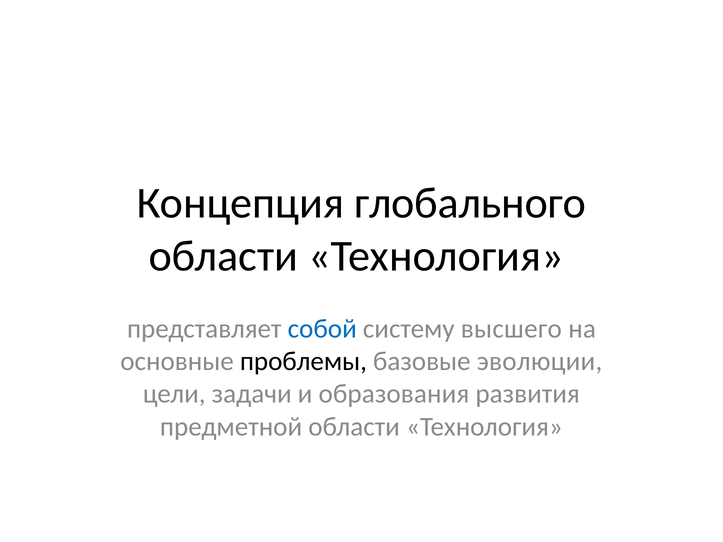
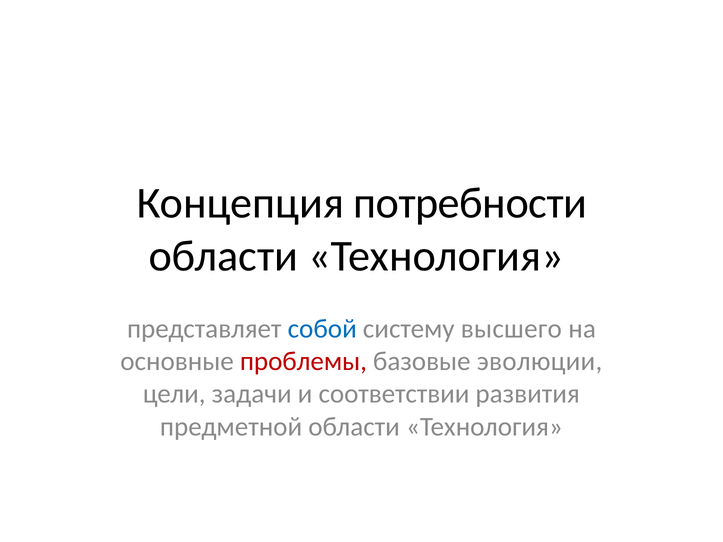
глобального: глобального -> потребности
проблемы colour: black -> red
образования: образования -> соответствии
